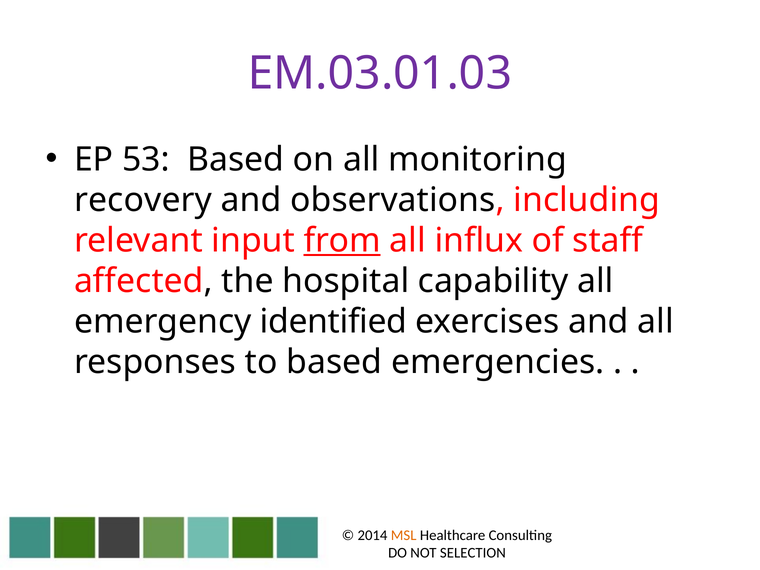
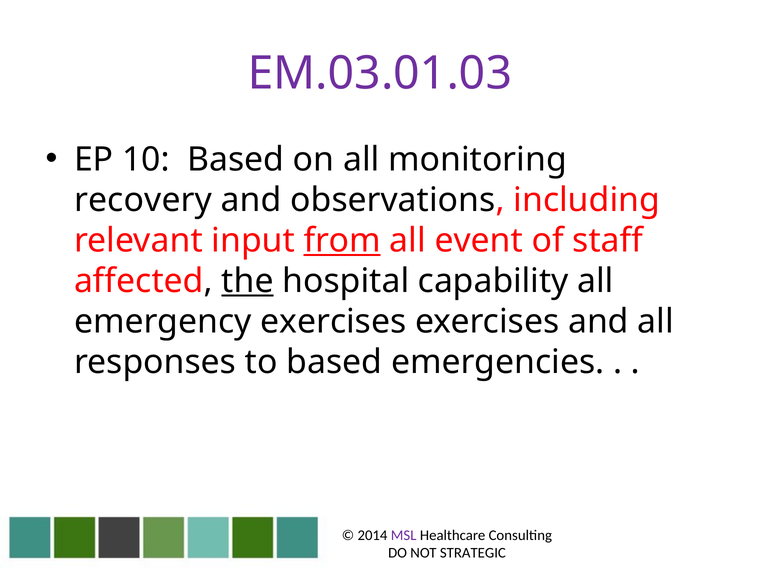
53: 53 -> 10
influx: influx -> event
the underline: none -> present
emergency identified: identified -> exercises
MSL colour: orange -> purple
SELECTION: SELECTION -> STRATEGIC
